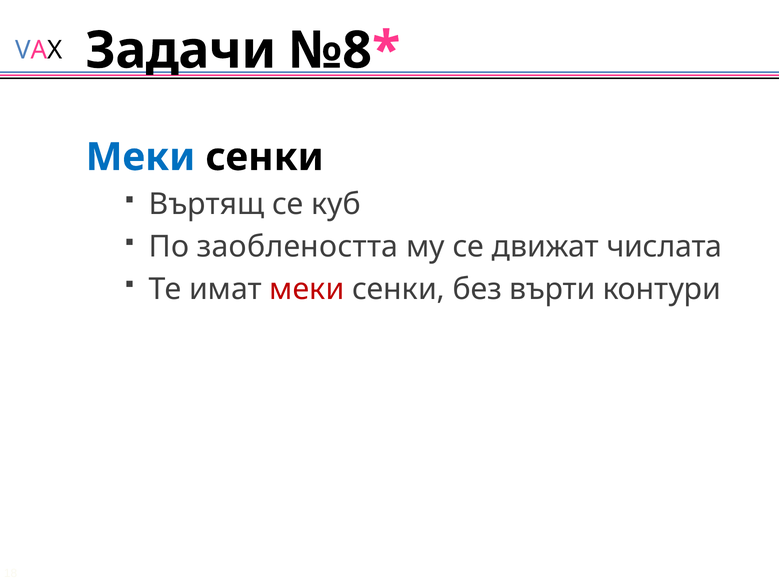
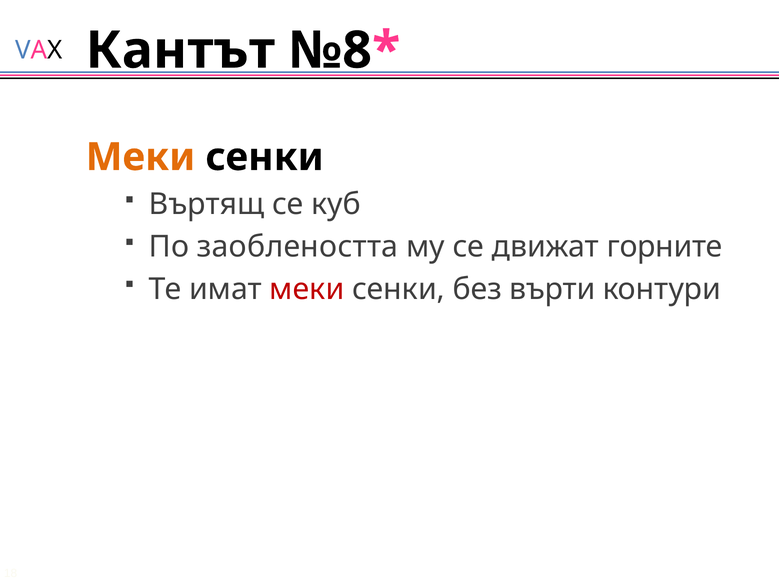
Задачи: Задачи -> Кантът
Меки at (140, 157) colour: blue -> orange
числата: числата -> горните
